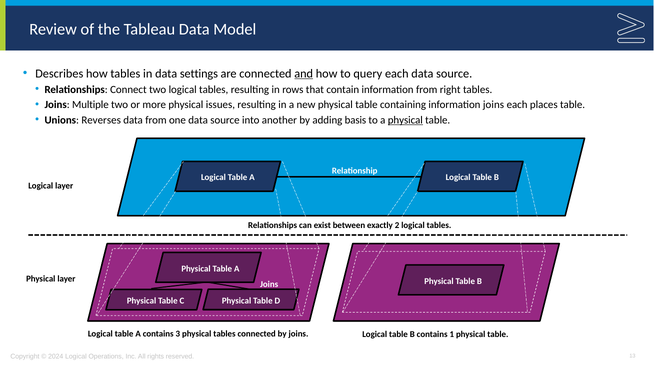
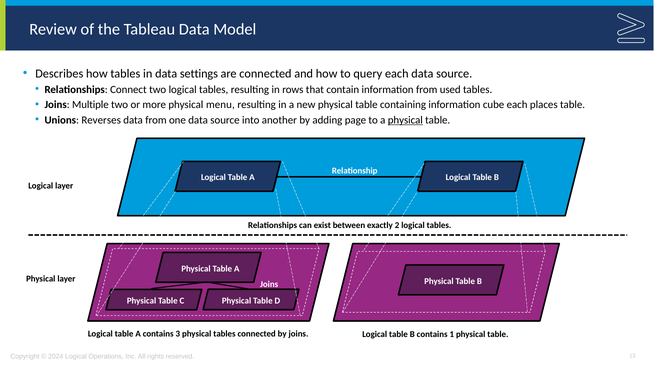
and underline: present -> none
right: right -> used
issues: issues -> menu
information joins: joins -> cube
basis: basis -> page
